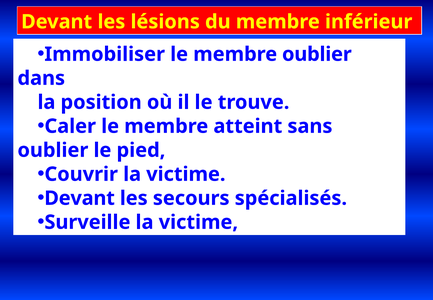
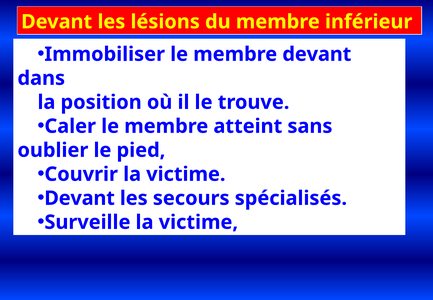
membre oublier: oublier -> devant
